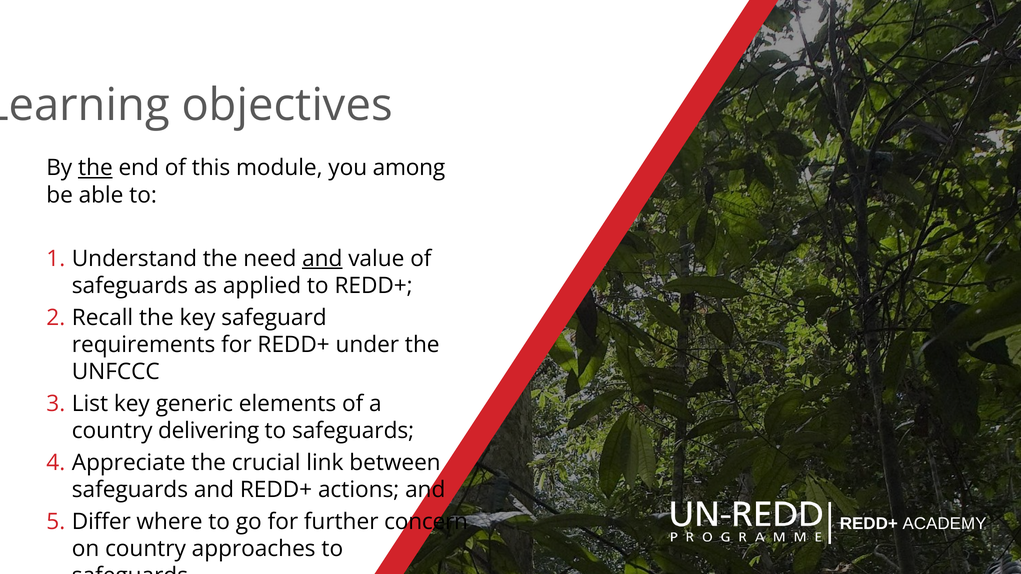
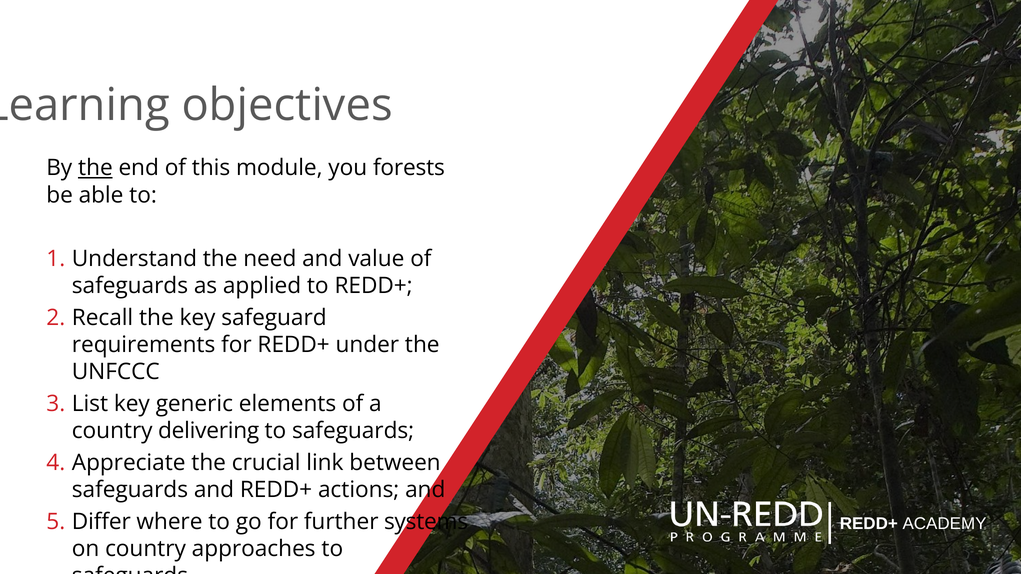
among: among -> forests
and at (322, 259) underline: present -> none
concern: concern -> systems
